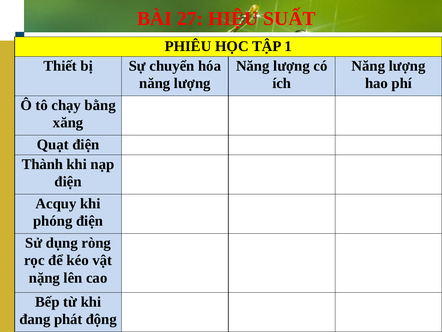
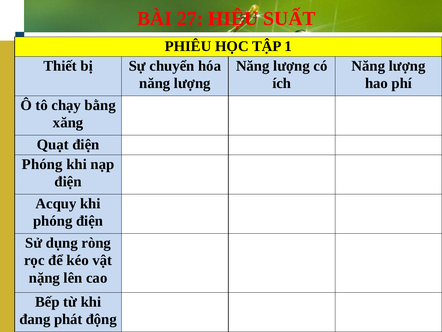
Thành at (42, 164): Thành -> Phóng
